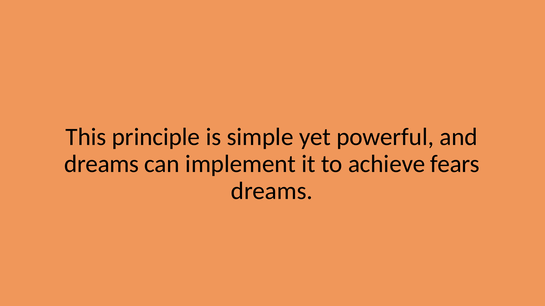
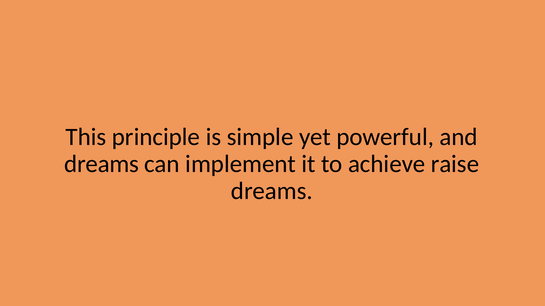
fears: fears -> raise
